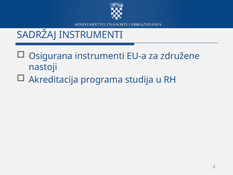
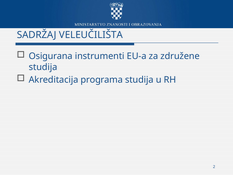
SADRŽAJ INSTRUMENTI: INSTRUMENTI -> VELEUČILIŠTA
nastoji at (43, 67): nastoji -> studija
